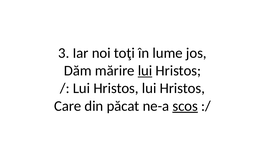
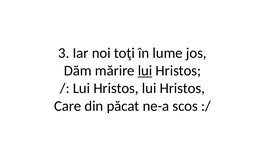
scos underline: present -> none
